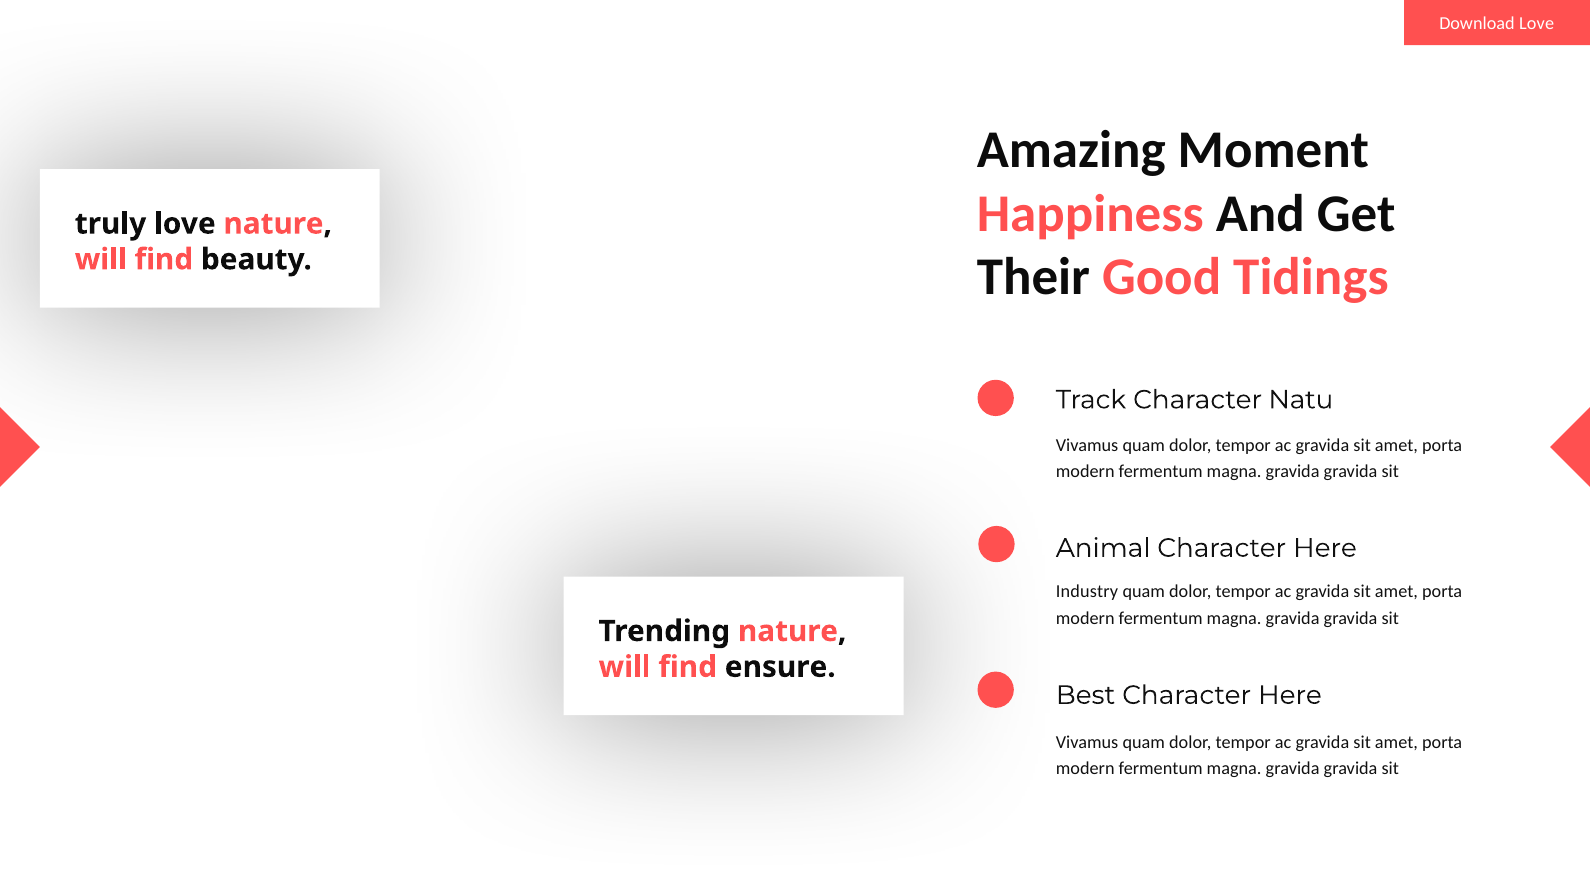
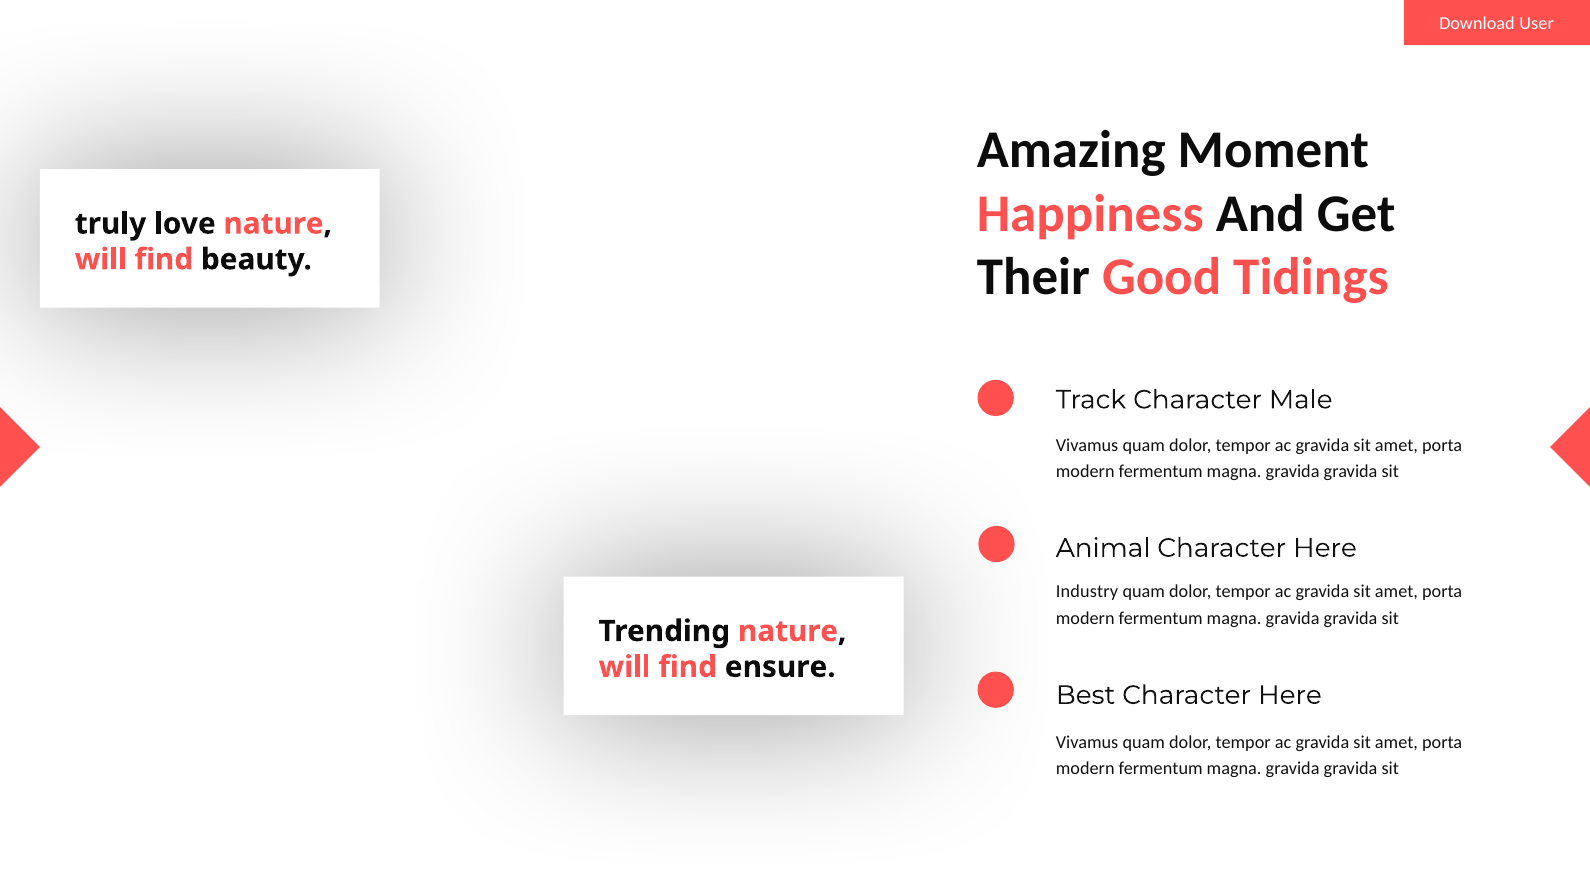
Download Love: Love -> User
Natu: Natu -> Male
